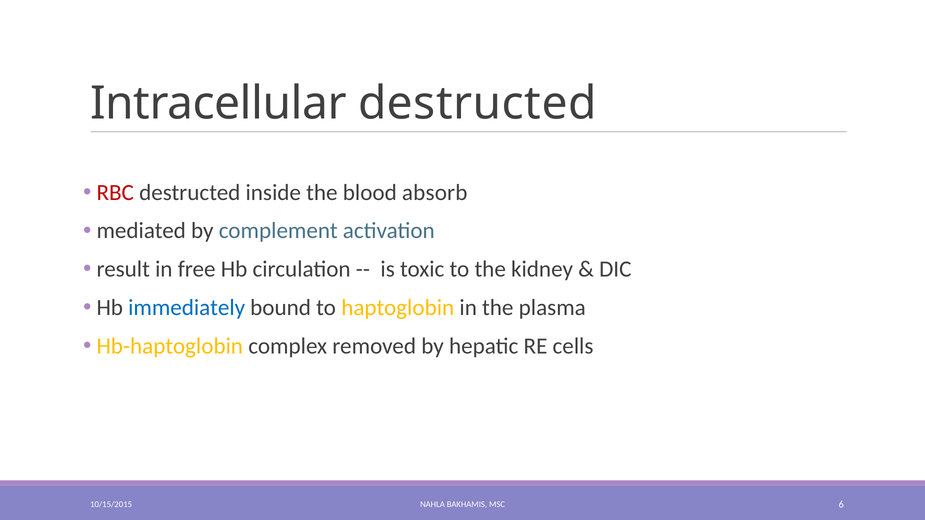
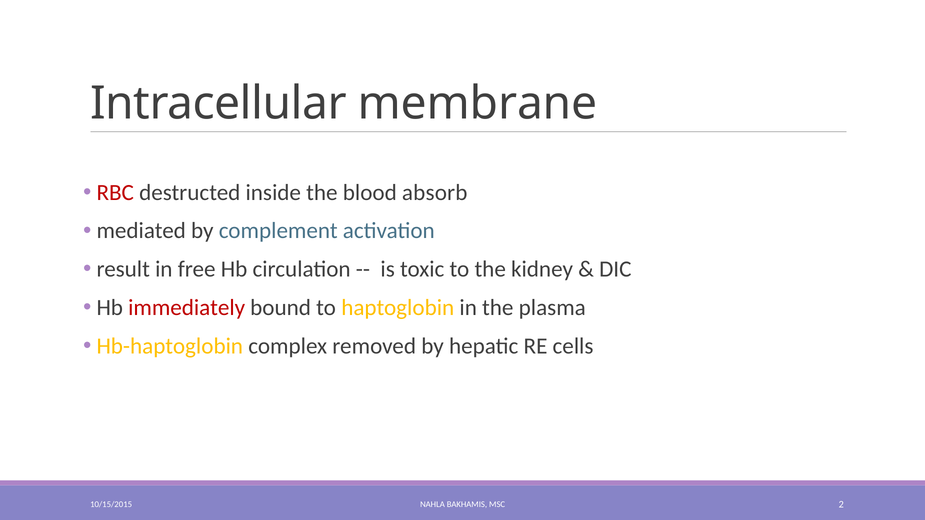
Intracellular destructed: destructed -> membrane
immediately colour: blue -> red
6: 6 -> 2
